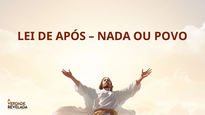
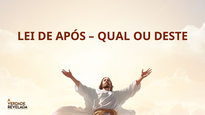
NADA: NADA -> QUAL
POVO: POVO -> DESTE
